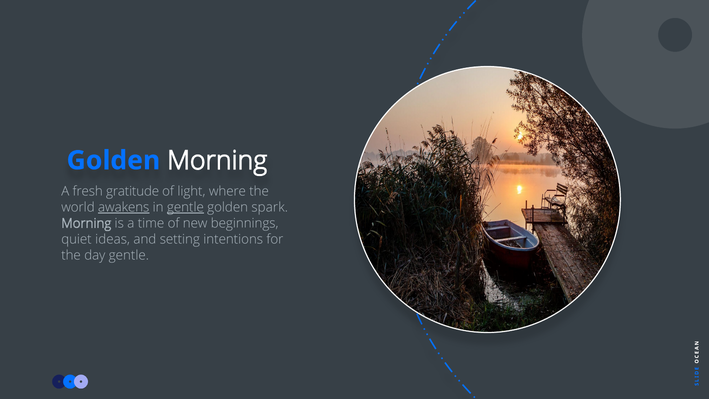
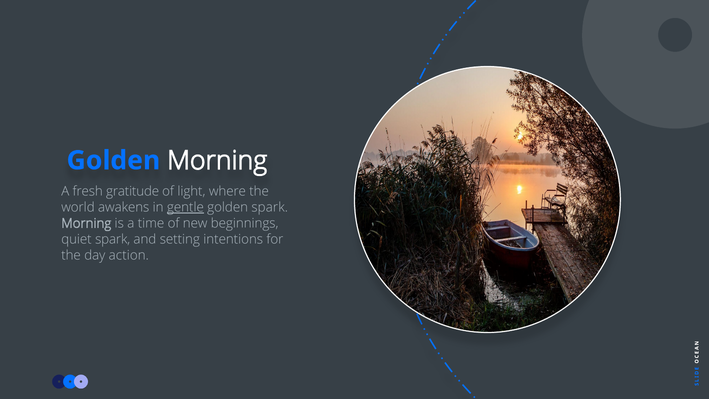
awakens underline: present -> none
quiet ideas: ideas -> spark
day gentle: gentle -> action
